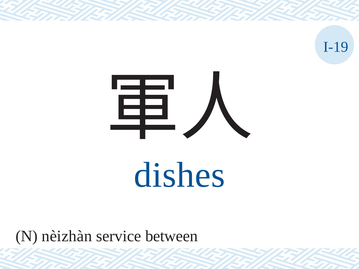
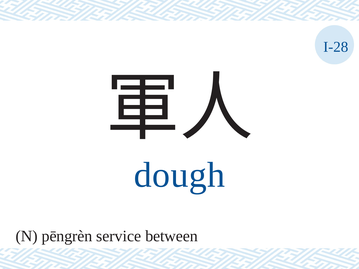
I-19: I-19 -> I-28
dishes: dishes -> dough
nèizhàn: nèizhàn -> pēngrèn
